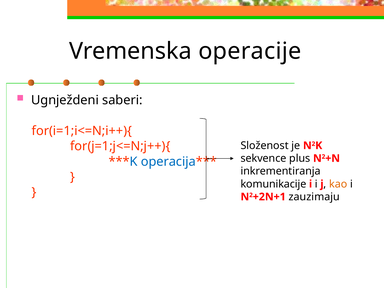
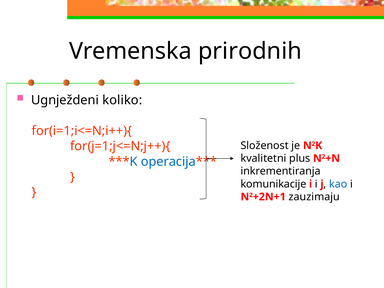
operacije: operacije -> prirodnih
saberi: saberi -> koliko
sekvence: sekvence -> kvalitetni
kao colour: orange -> blue
